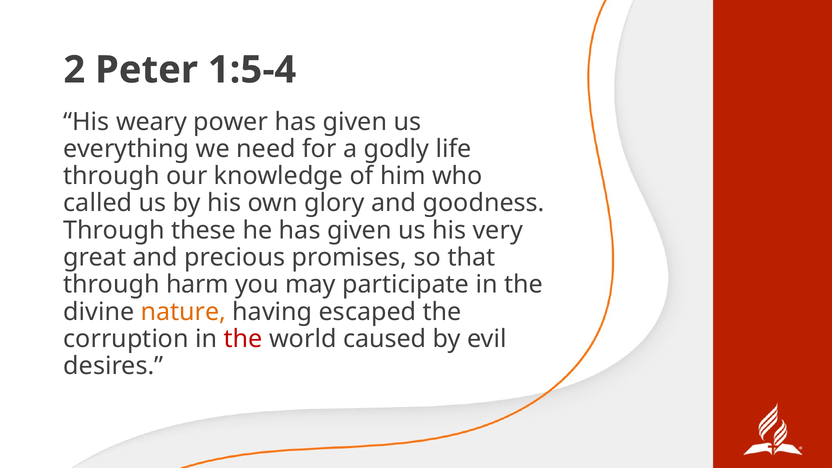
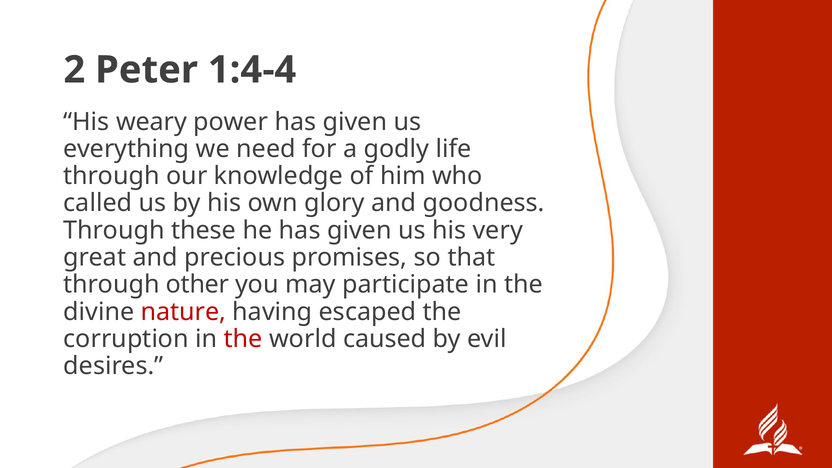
1:5-4: 1:5-4 -> 1:4-4
harm: harm -> other
nature colour: orange -> red
